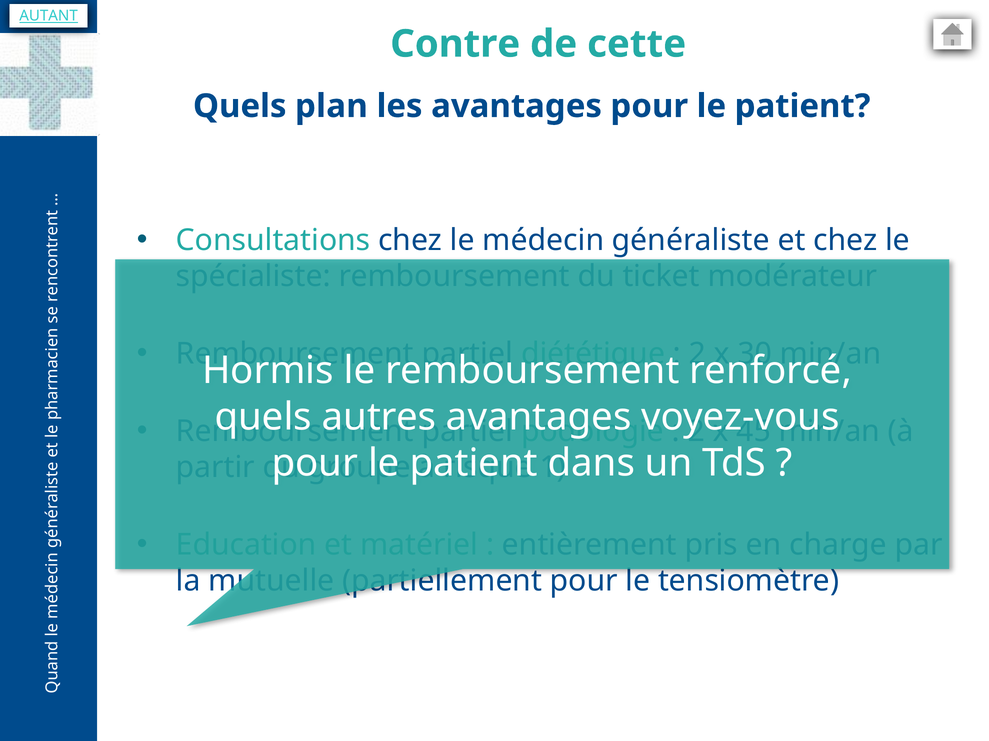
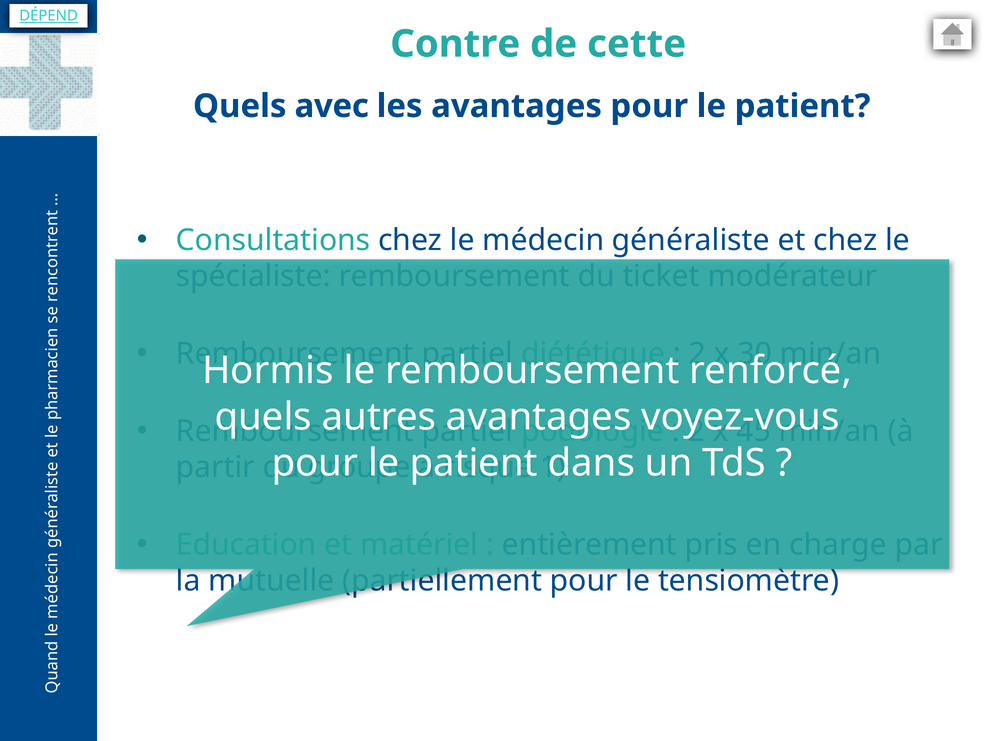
AUTANT: AUTANT -> DÉPEND
plan: plan -> avec
